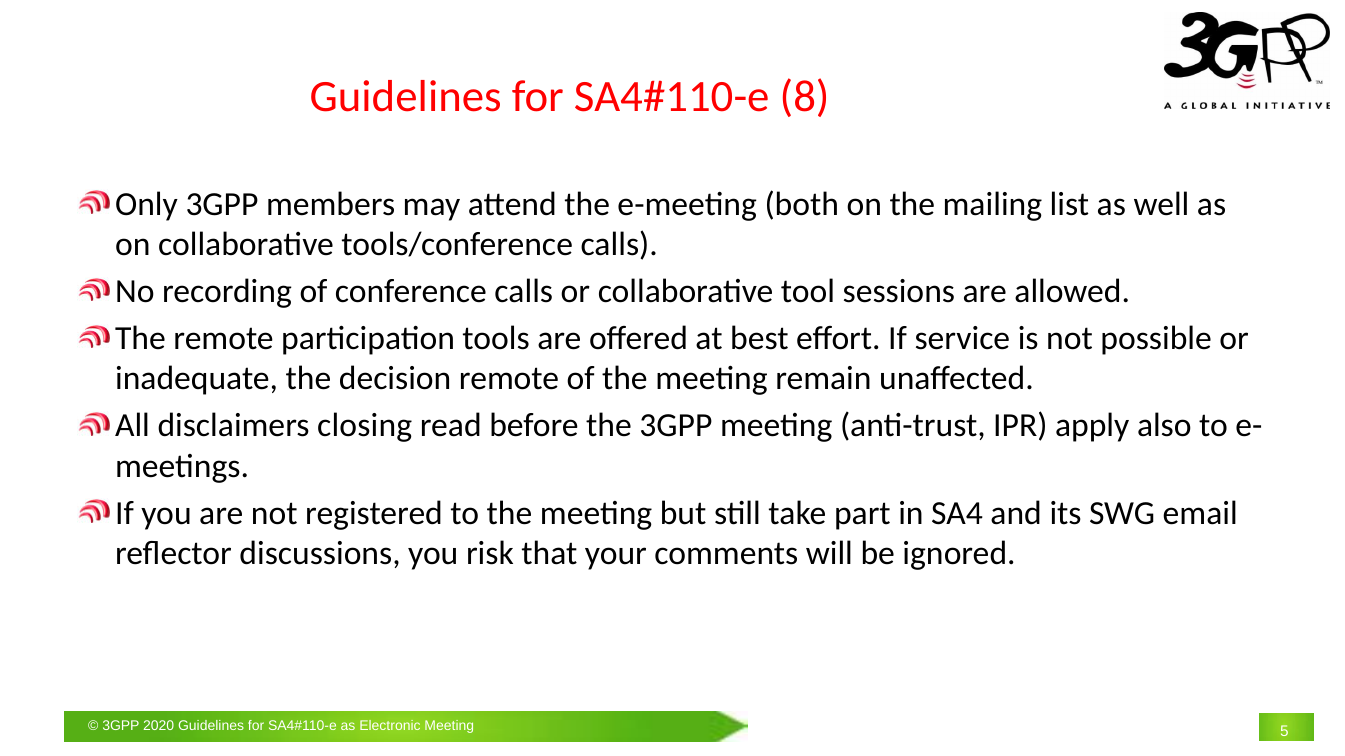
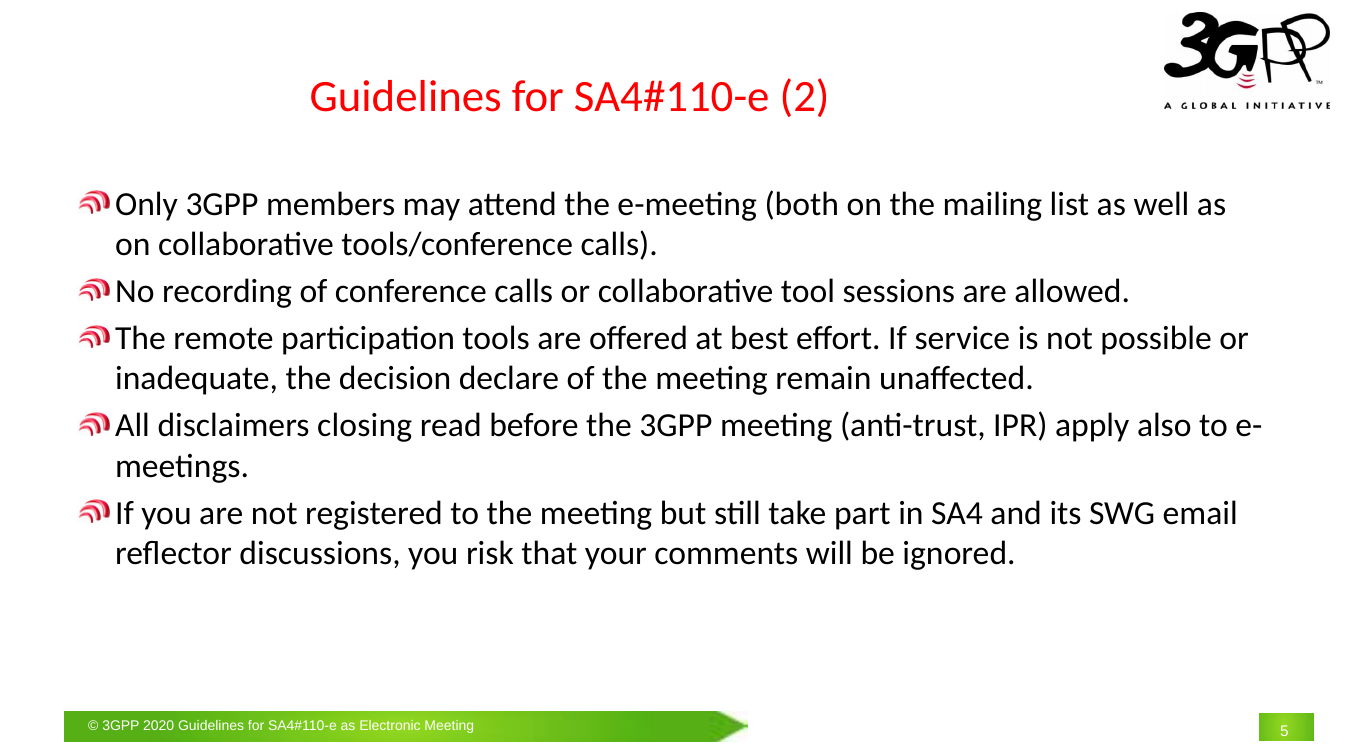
8: 8 -> 2
decision remote: remote -> declare
